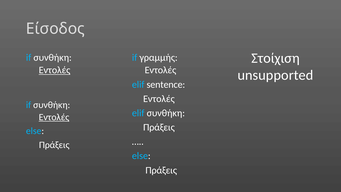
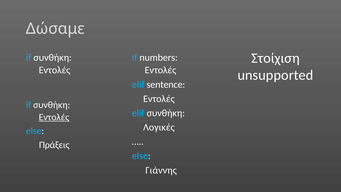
Είσοδος: Είσοδος -> Δώσαμε
γραμμής: γραμμής -> numbers
Εντολές at (55, 70) underline: present -> none
Πράξεις at (159, 127): Πράξεις -> Λογικές
Πράξεις at (161, 170): Πράξεις -> Γιάννης
